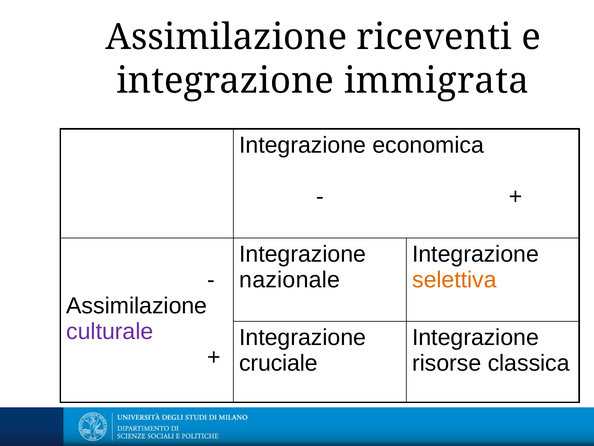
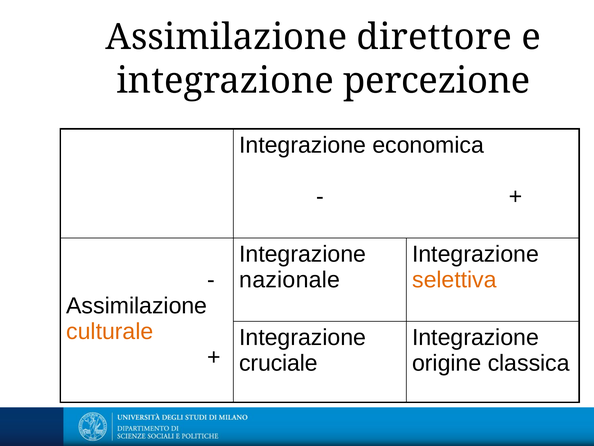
riceventi: riceventi -> direttore
immigrata: immigrata -> percezione
culturale colour: purple -> orange
risorse: risorse -> origine
